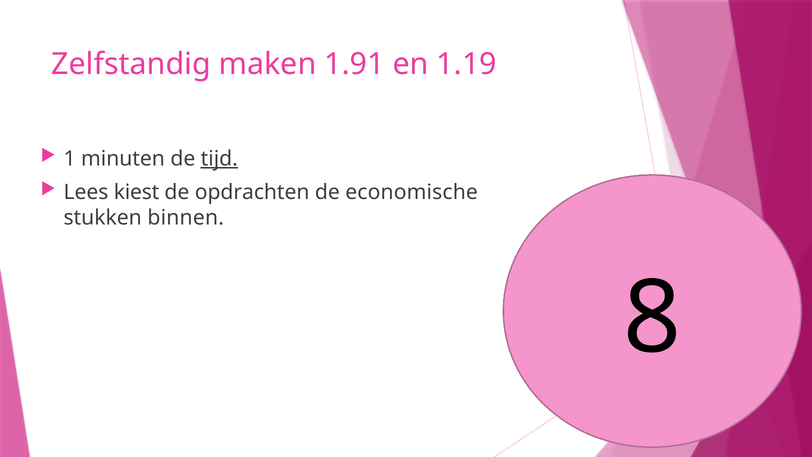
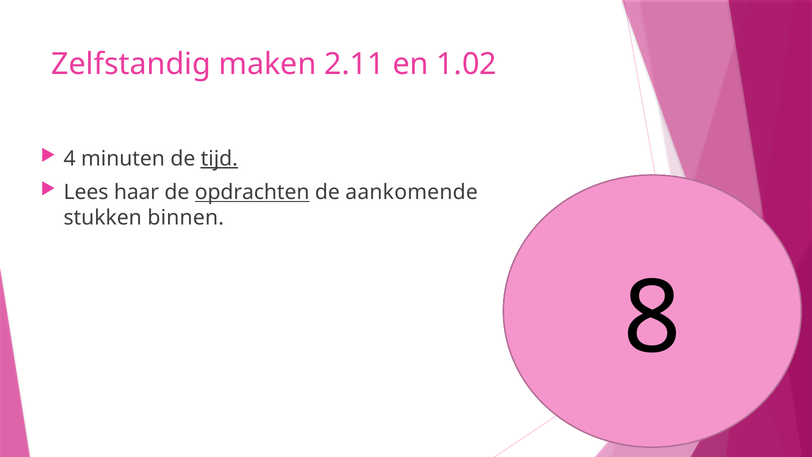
1.91: 1.91 -> 2.11
1.19: 1.19 -> 1.02
1: 1 -> 4
kiest: kiest -> haar
opdrachten underline: none -> present
economische: economische -> aankomende
